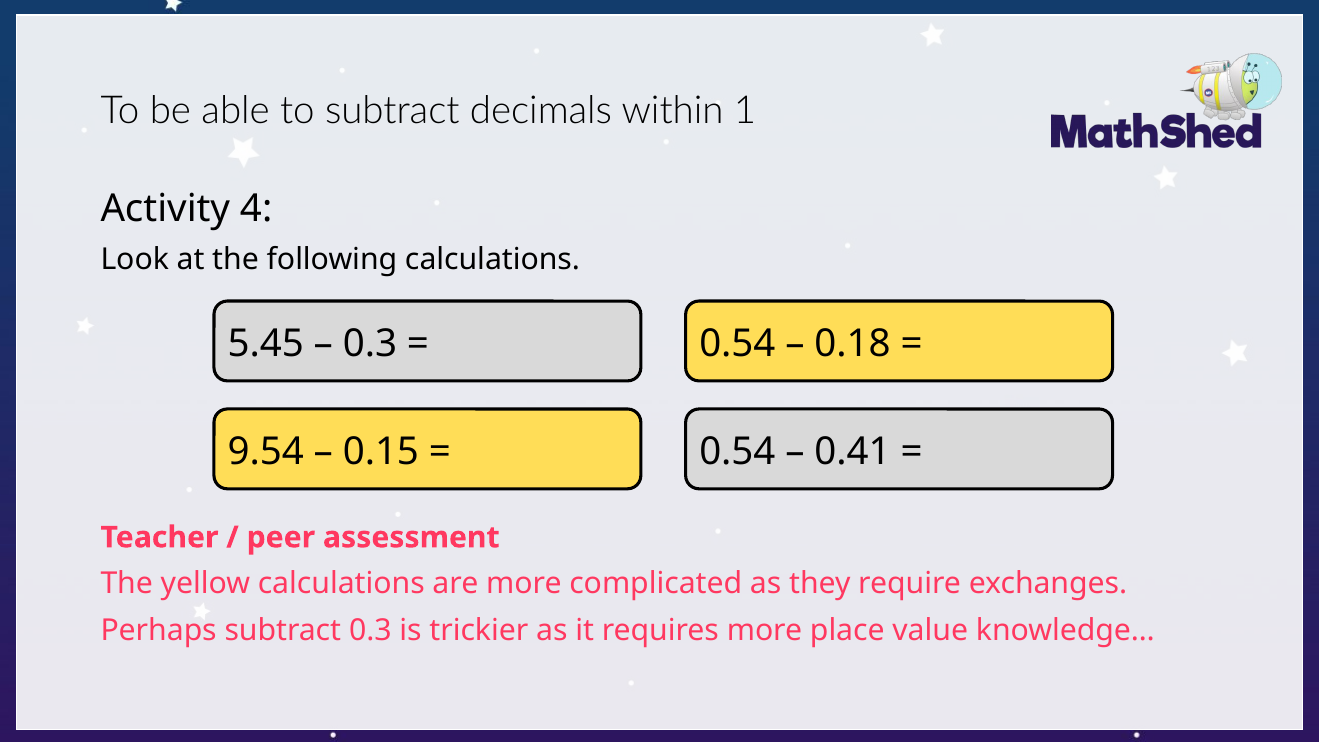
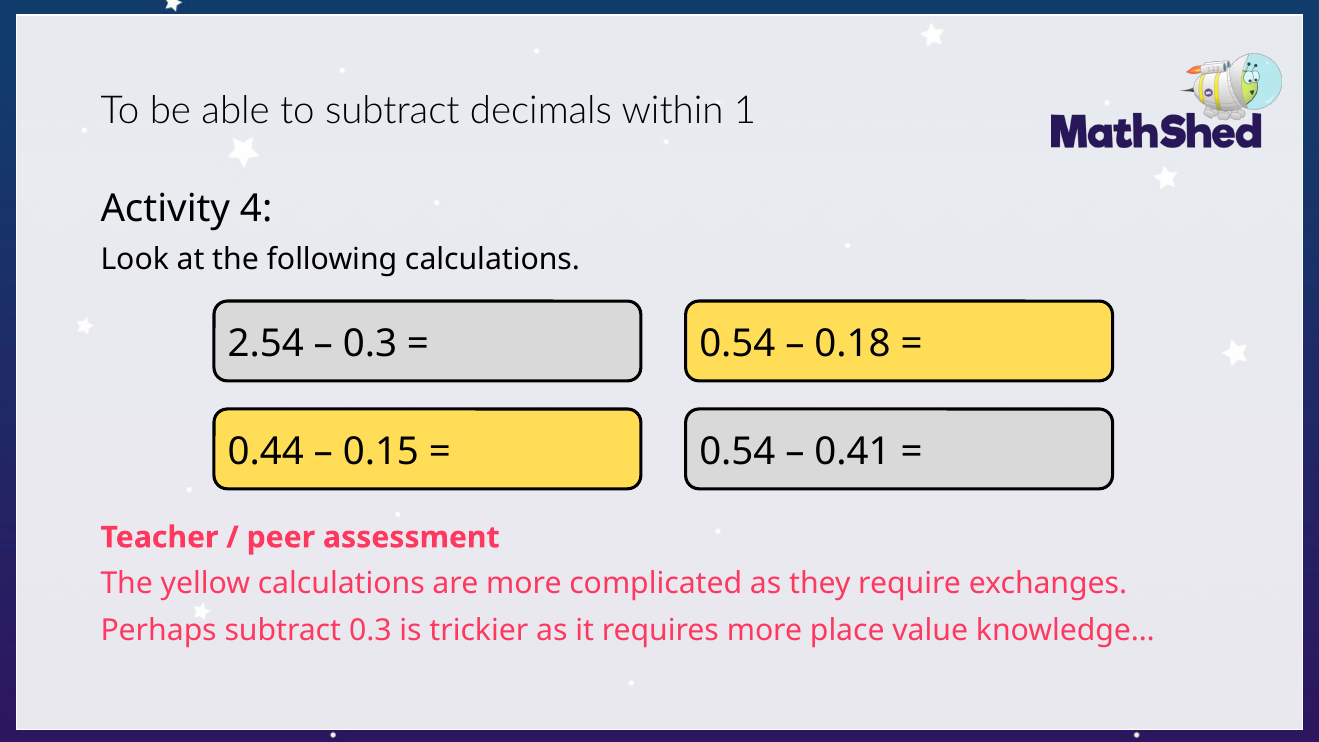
5.45: 5.45 -> 2.54
9.54: 9.54 -> 0.44
